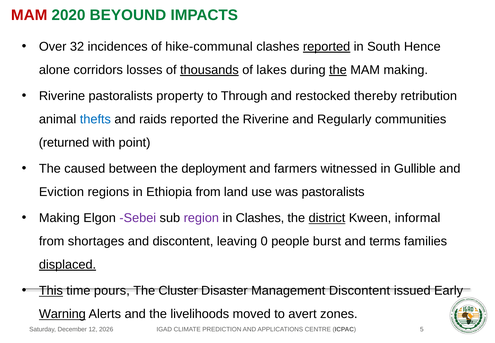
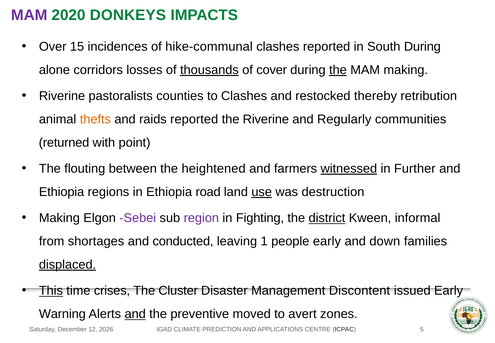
MAM at (29, 15) colour: red -> purple
BEYOUND: BEYOUND -> DONKEYS
32: 32 -> 15
reported at (327, 47) underline: present -> none
South Hence: Hence -> During
lakes: lakes -> cover
property: property -> counties
to Through: Through -> Clashes
thefts colour: blue -> orange
caused: caused -> flouting
deployment: deployment -> heightened
witnessed underline: none -> present
Gullible: Gullible -> Further
Eviction at (61, 192): Eviction -> Ethiopia
Ethiopia from: from -> road
use underline: none -> present
was pastoralists: pastoralists -> destruction
in Clashes: Clashes -> Fighting
and discontent: discontent -> conducted
0: 0 -> 1
people burst: burst -> early
terms: terms -> down
pours: pours -> crises
Warning underline: present -> none
and at (135, 314) underline: none -> present
livelihoods: livelihoods -> preventive
